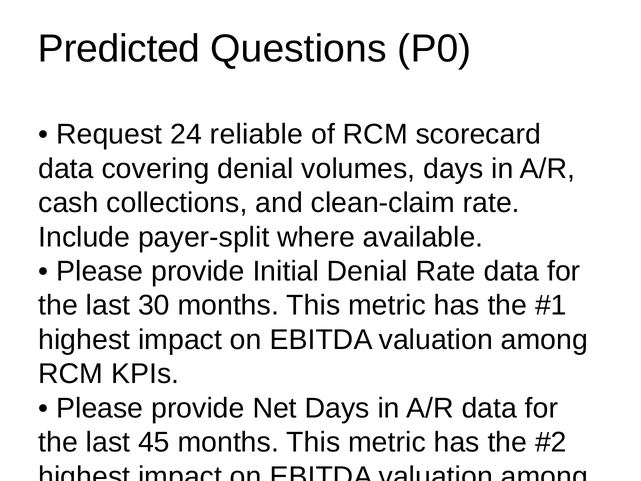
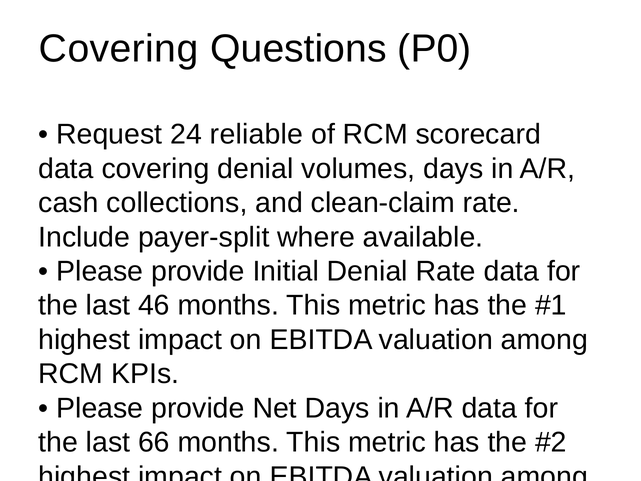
Predicted at (119, 49): Predicted -> Covering
30: 30 -> 46
45: 45 -> 66
